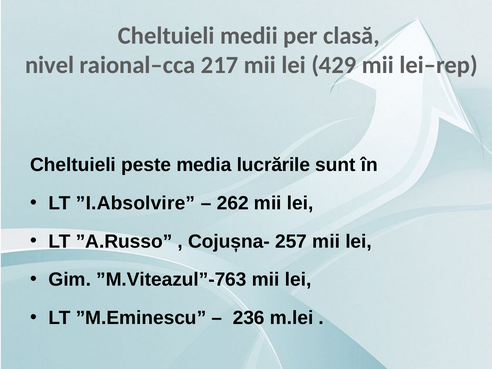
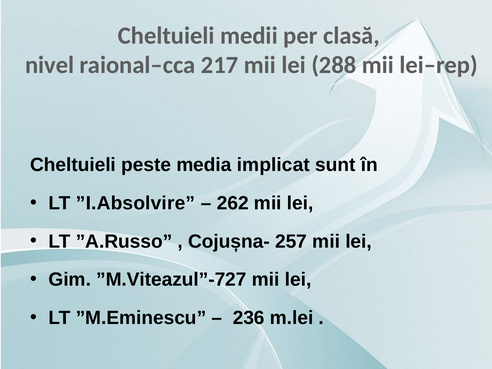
429: 429 -> 288
lucrările: lucrările -> implicat
”M.Viteazul”-763: ”M.Viteazul”-763 -> ”M.Viteazul”-727
